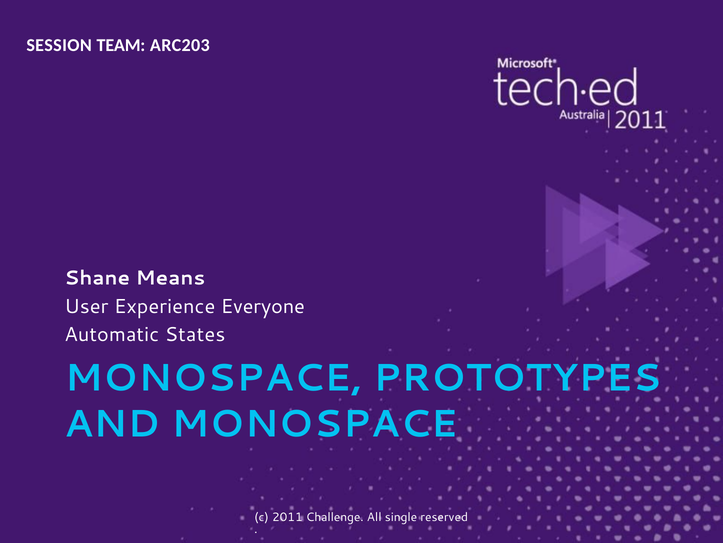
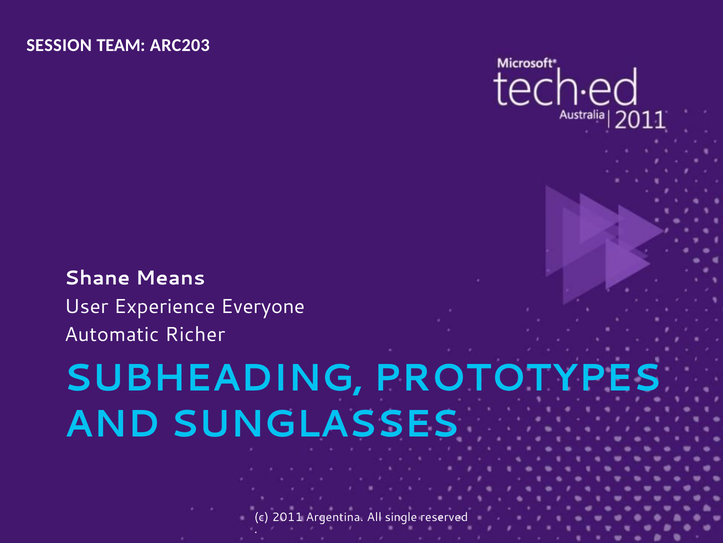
States: States -> Richer
MONOSPACE at (213, 378): MONOSPACE -> SUBHEADING
AND MONOSPACE: MONOSPACE -> SUNGLASSES
Challenge: Challenge -> Argentina
